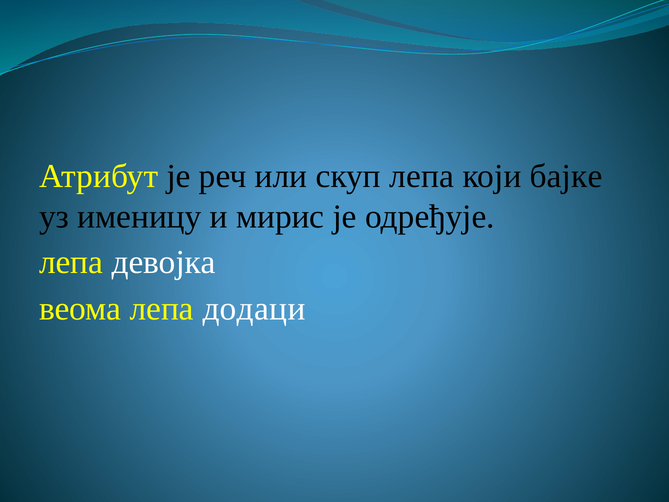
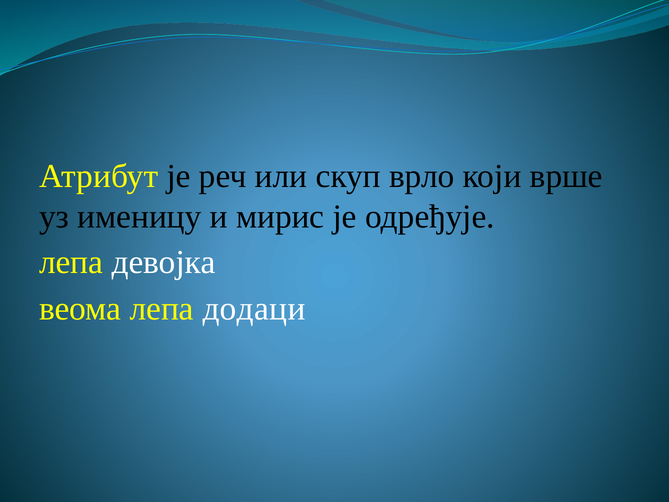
скуп лепа: лепа -> врло
бајке: бајке -> врше
